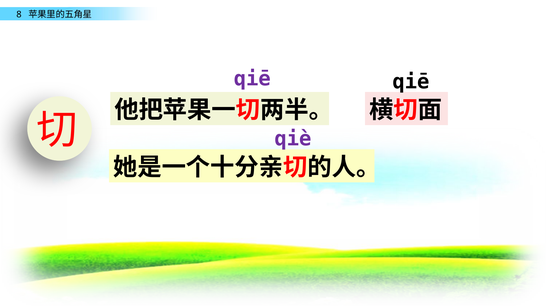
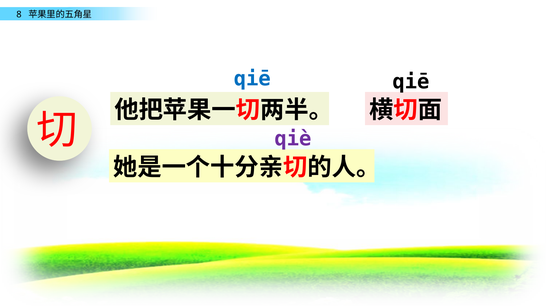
qiē at (252, 79) colour: purple -> blue
